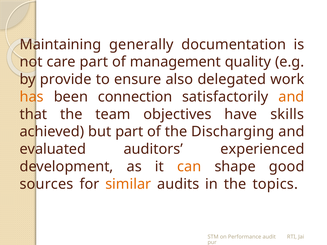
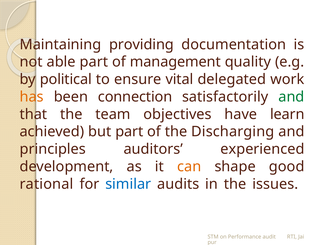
generally: generally -> providing
care: care -> able
provide: provide -> political
also: also -> vital
and at (291, 97) colour: orange -> green
skills: skills -> learn
evaluated: evaluated -> principles
sources: sources -> rational
similar colour: orange -> blue
topics: topics -> issues
